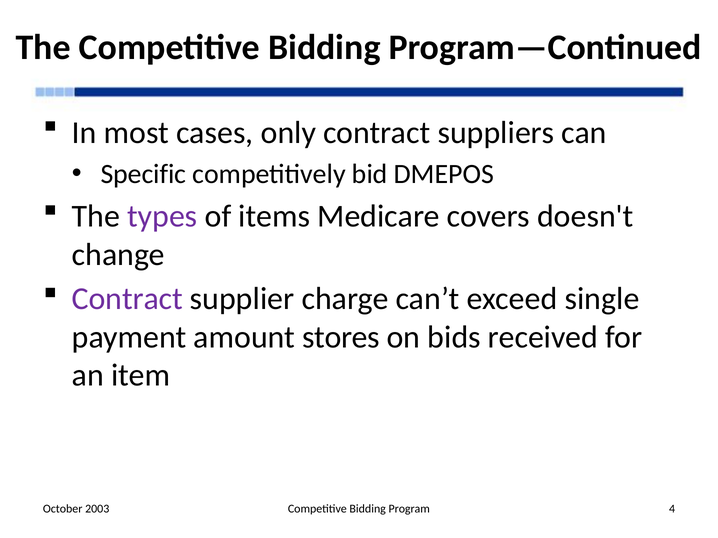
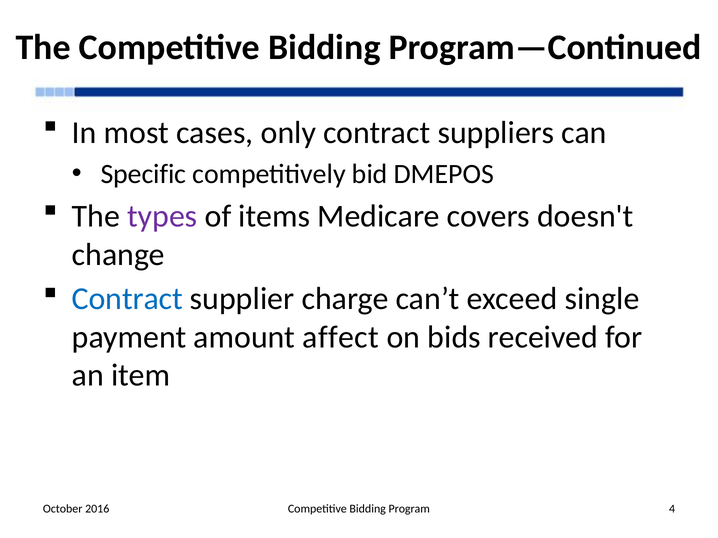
Contract at (127, 299) colour: purple -> blue
stores: stores -> affect
2003: 2003 -> 2016
